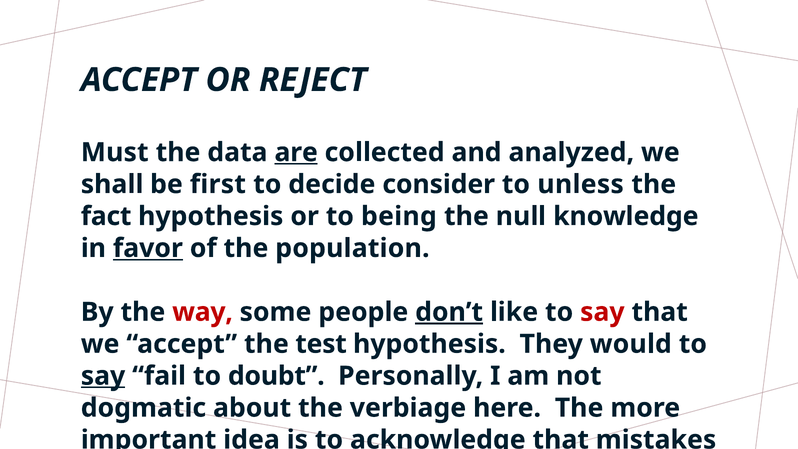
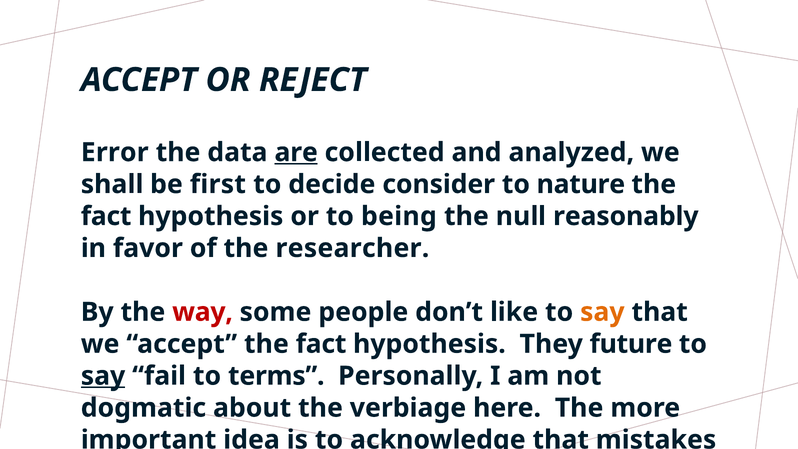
Must: Must -> Error
unless: unless -> nature
knowledge: knowledge -> reasonably
favor underline: present -> none
population: population -> researcher
don’t underline: present -> none
say at (602, 312) colour: red -> orange
accept the test: test -> fact
would: would -> future
doubt: doubt -> terms
